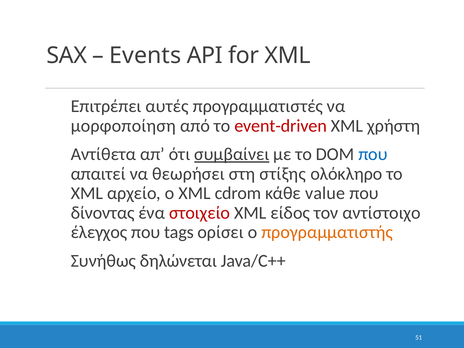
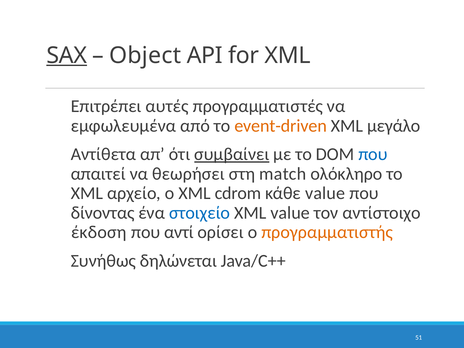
SAX underline: none -> present
Events: Events -> Object
μορφοποίηση: μορφοποίηση -> εμφωλευμένα
event-driven colour: red -> orange
χρήστη: χρήστη -> μεγάλο
στίξης: στίξης -> match
στοιχείο colour: red -> blue
XML είδος: είδος -> value
έλεγχος: έλεγχος -> έκδοση
tags: tags -> αντί
